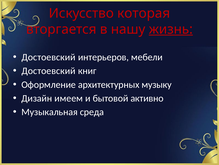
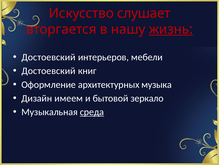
которая: которая -> слушает
музыку: музыку -> музыка
активно: активно -> зеркало
среда underline: none -> present
